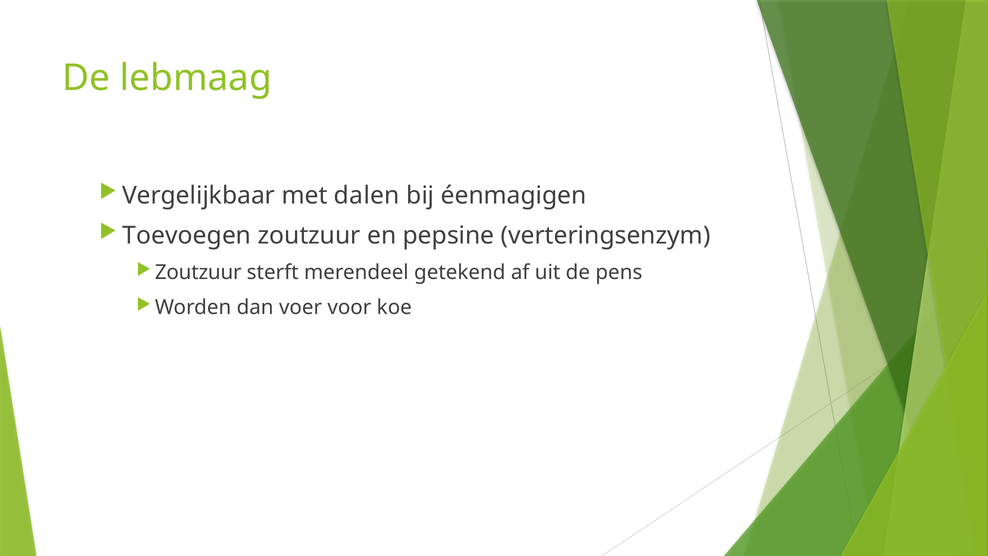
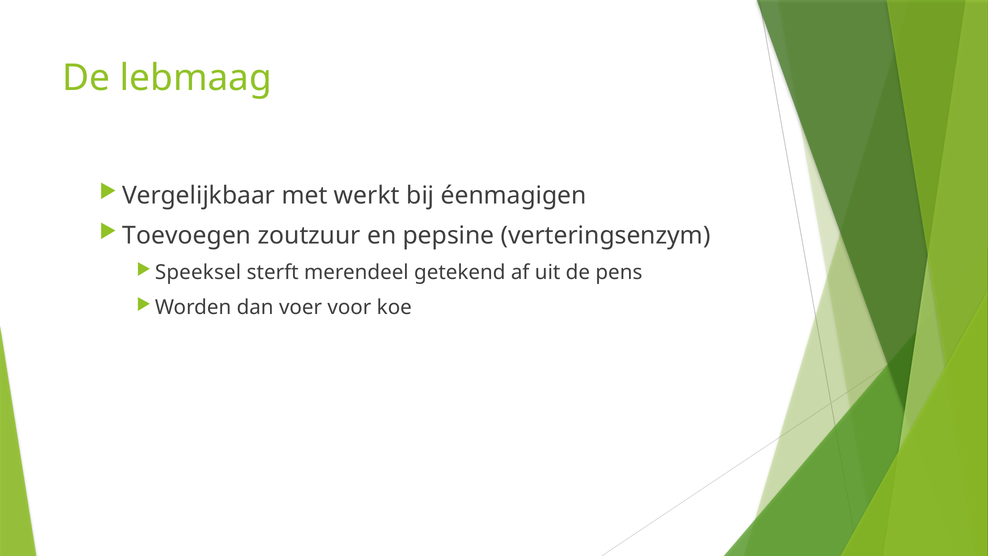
dalen: dalen -> werkt
Zoutzuur at (198, 273): Zoutzuur -> Speeksel
